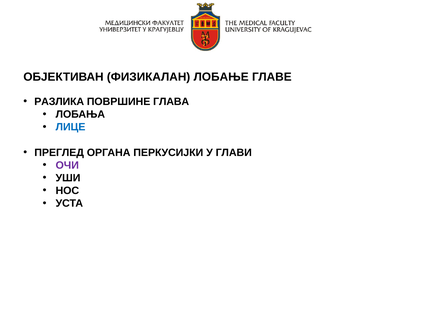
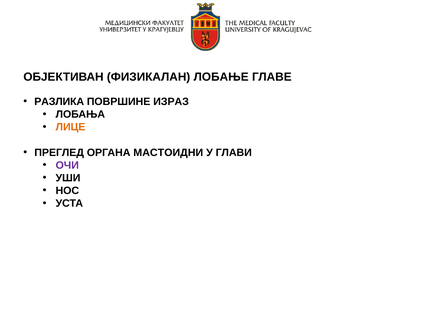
ГЛАВА: ГЛАВА -> ИЗРАЗ
ЛИЦЕ colour: blue -> orange
ПЕРКУСИЈКИ: ПЕРКУСИЈКИ -> МАСТОИДНИ
